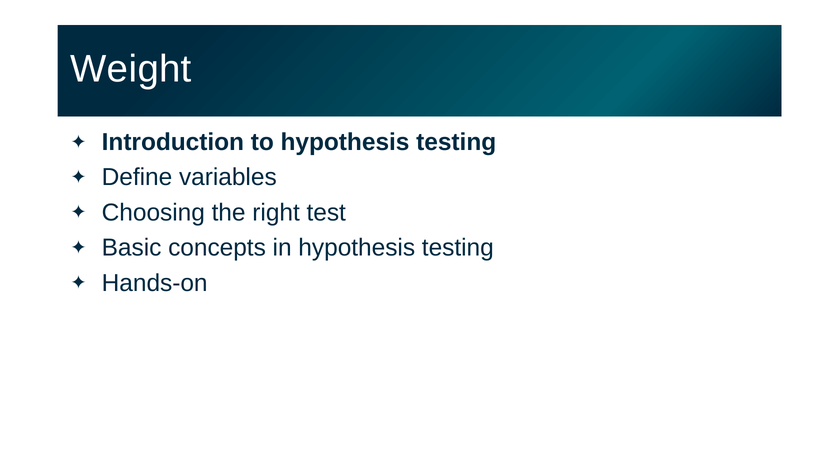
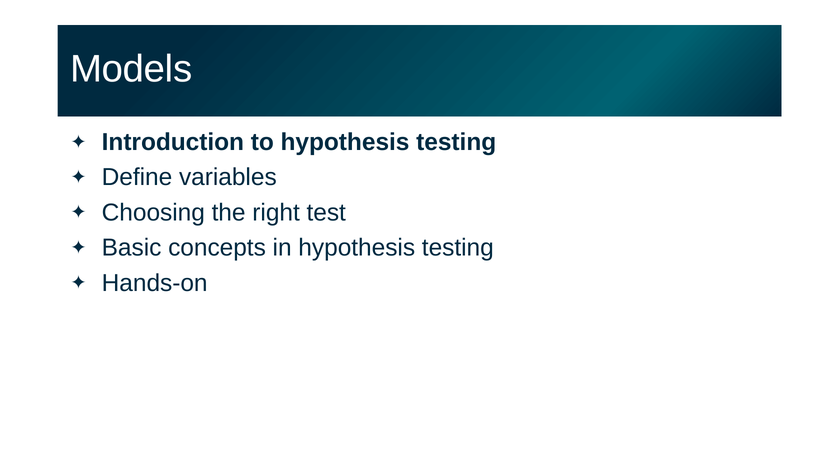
Weight: Weight -> Models
